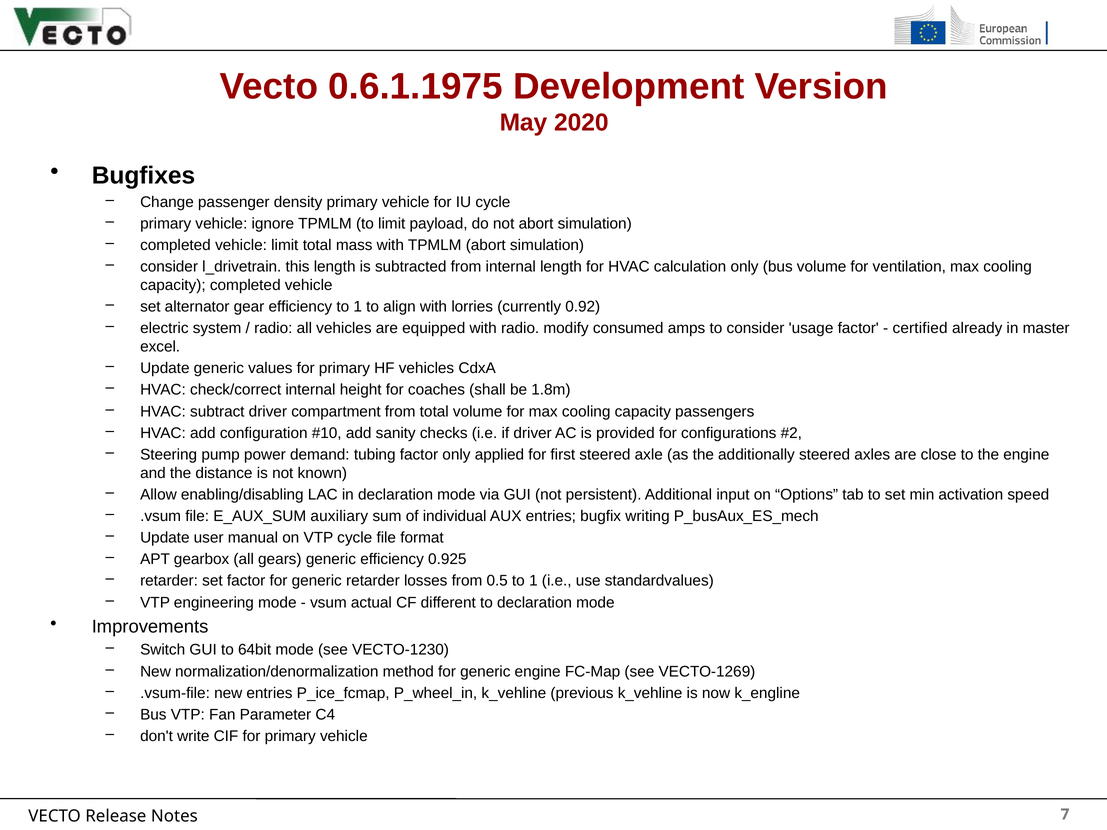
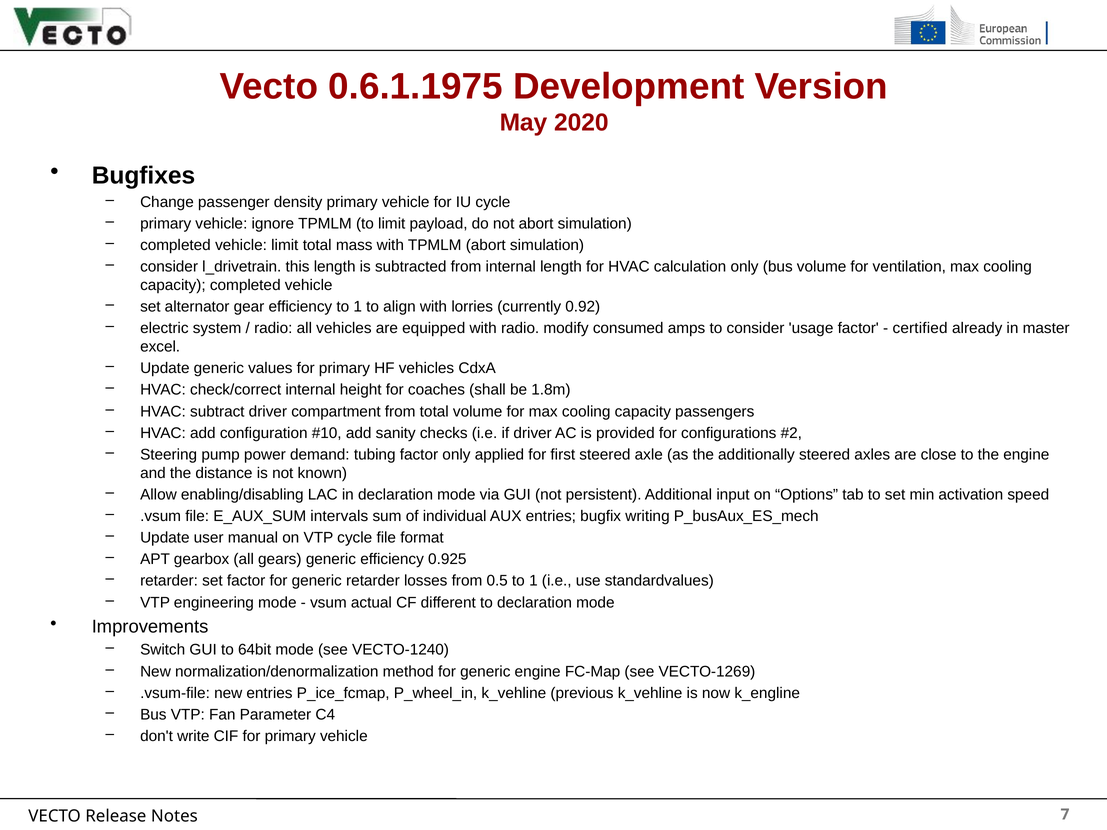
auxiliary: auxiliary -> intervals
VECTO-1230: VECTO-1230 -> VECTO-1240
